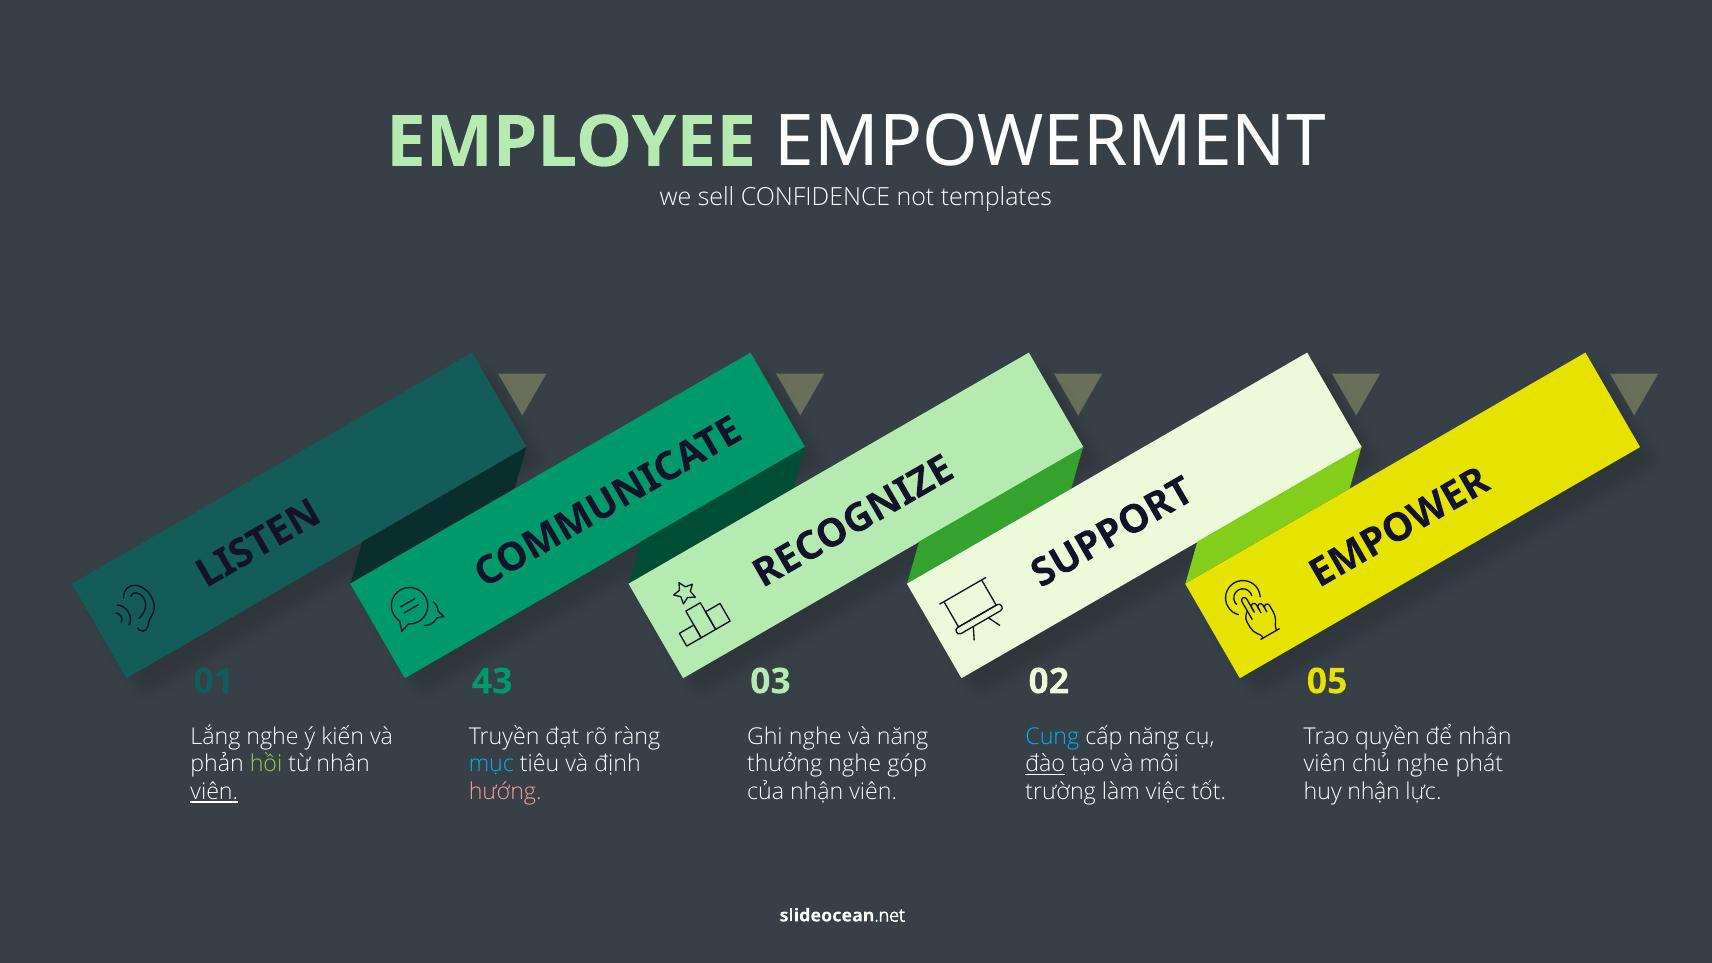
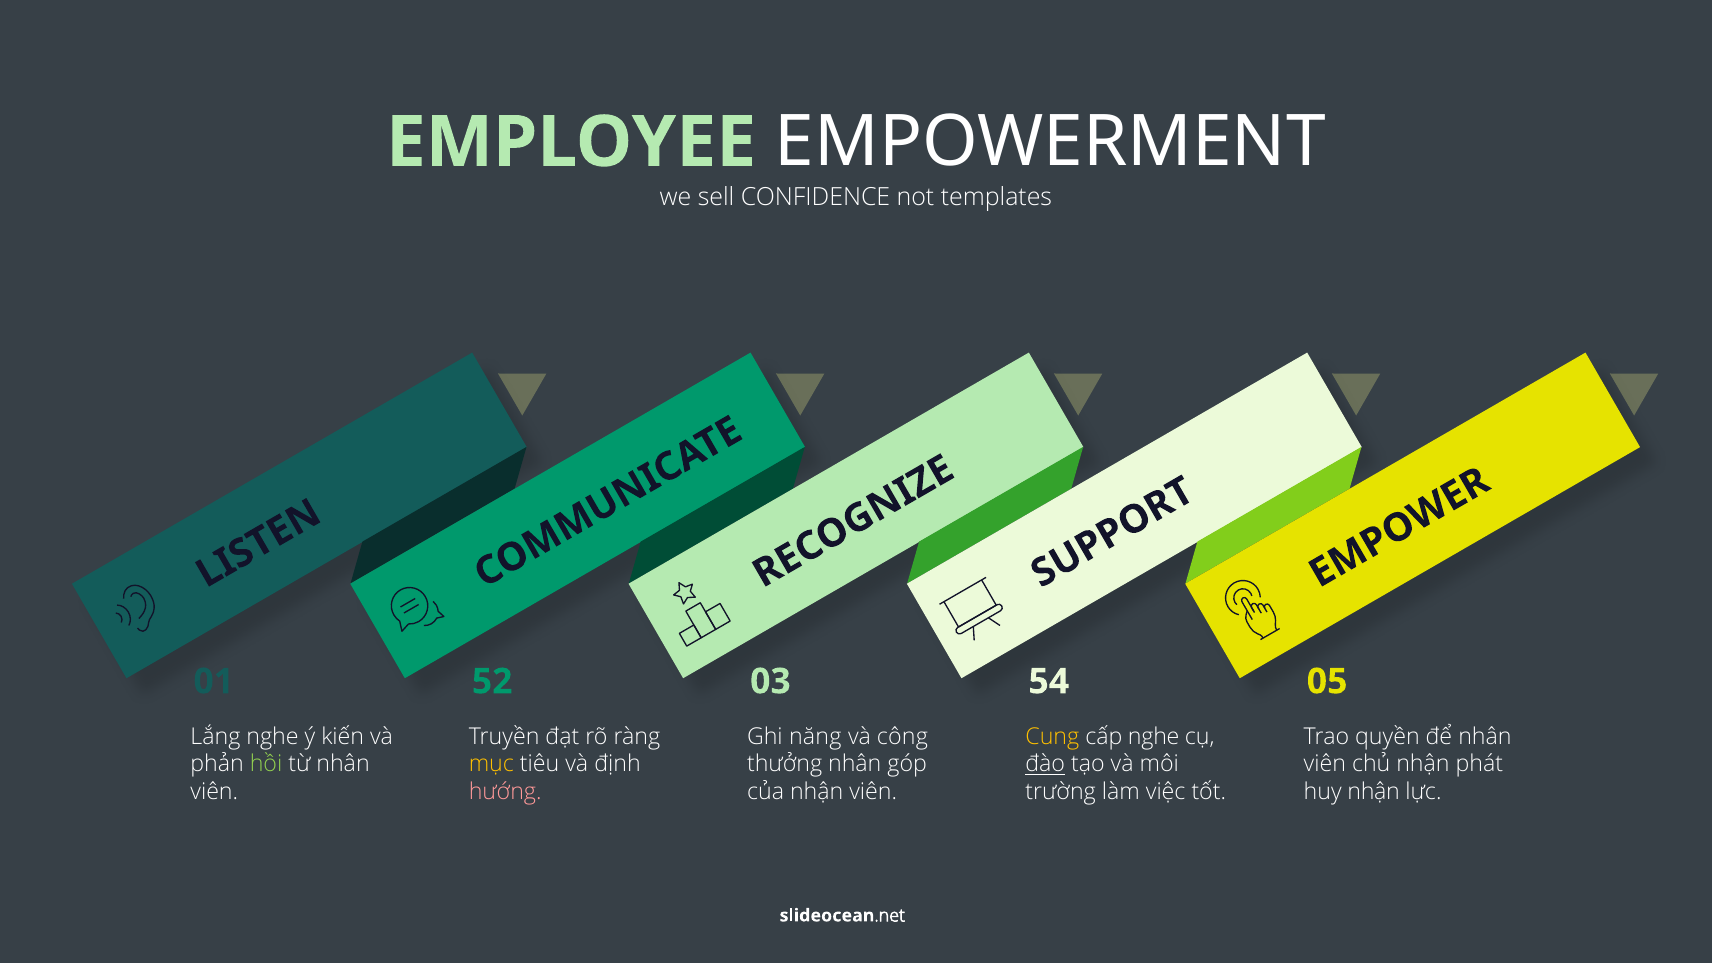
43: 43 -> 52
02: 02 -> 54
Ghi nghe: nghe -> năng
và năng: năng -> công
Cung colour: light blue -> yellow
cấp năng: năng -> nghe
mục colour: light blue -> yellow
thưởng nghe: nghe -> nhân
chủ nghe: nghe -> nhận
viên at (214, 792) underline: present -> none
